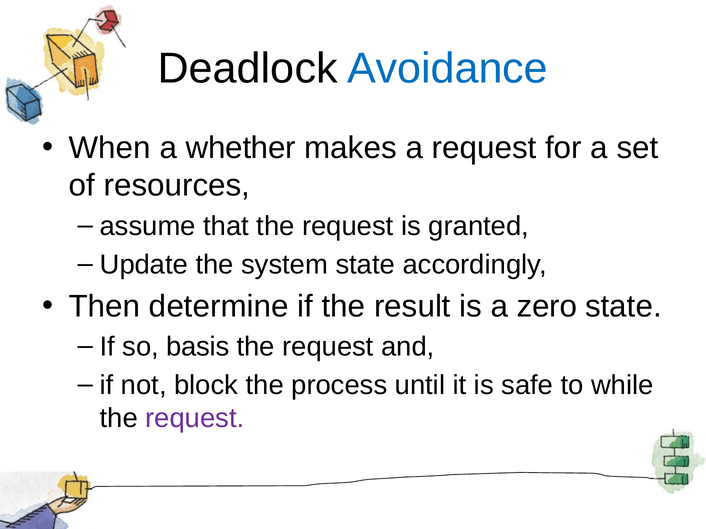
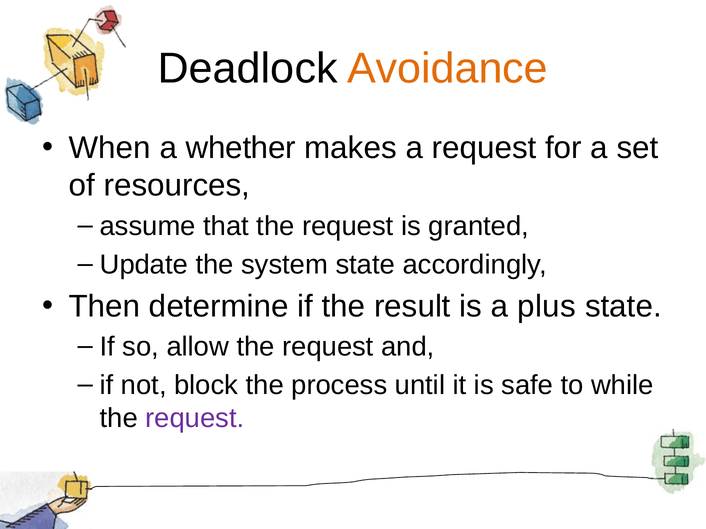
Avoidance colour: blue -> orange
zero: zero -> plus
basis: basis -> allow
